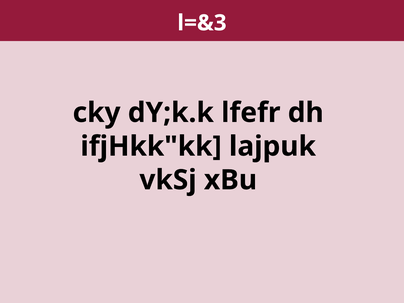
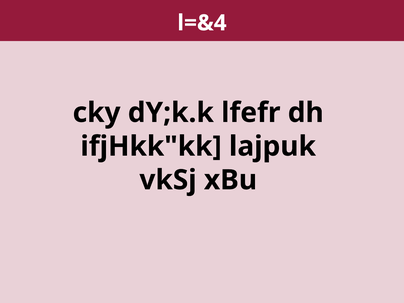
l=&3: l=&3 -> l=&4
